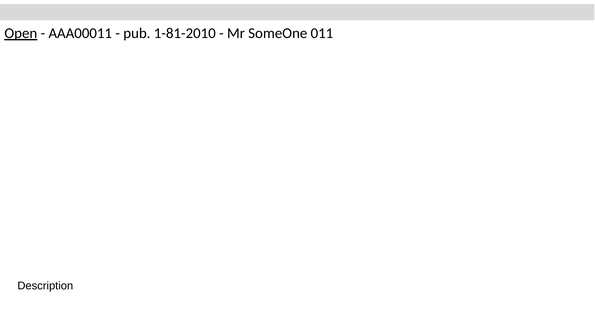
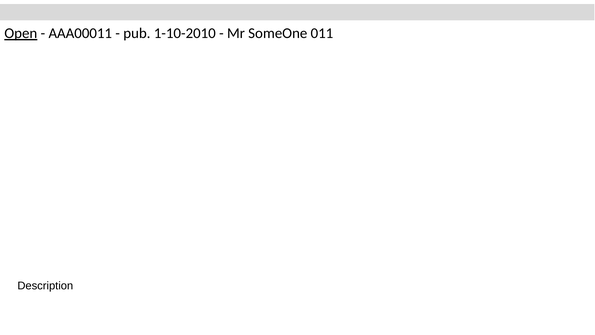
1-81-2010: 1-81-2010 -> 1-10-2010
